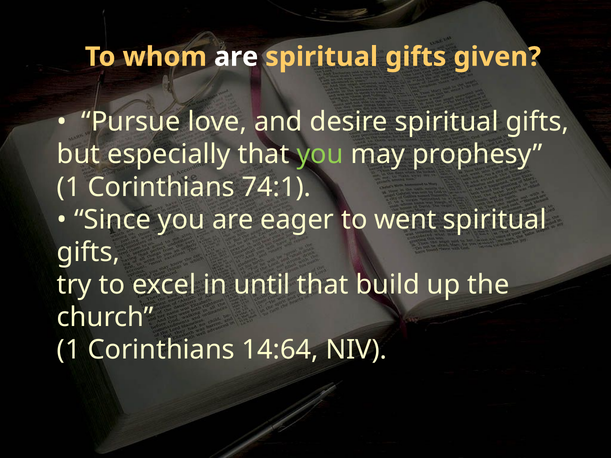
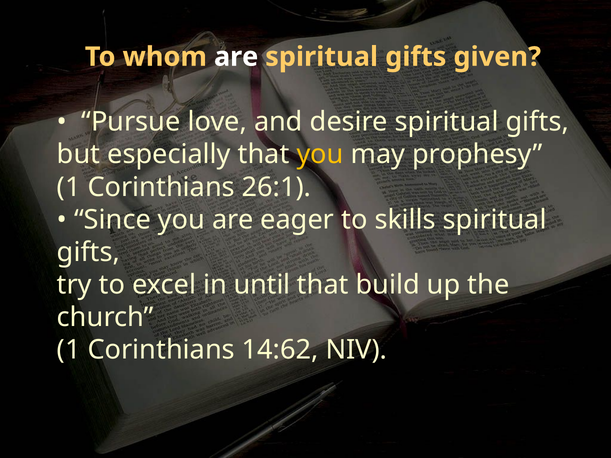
you at (320, 155) colour: light green -> yellow
74:1: 74:1 -> 26:1
went: went -> skills
14:64: 14:64 -> 14:62
